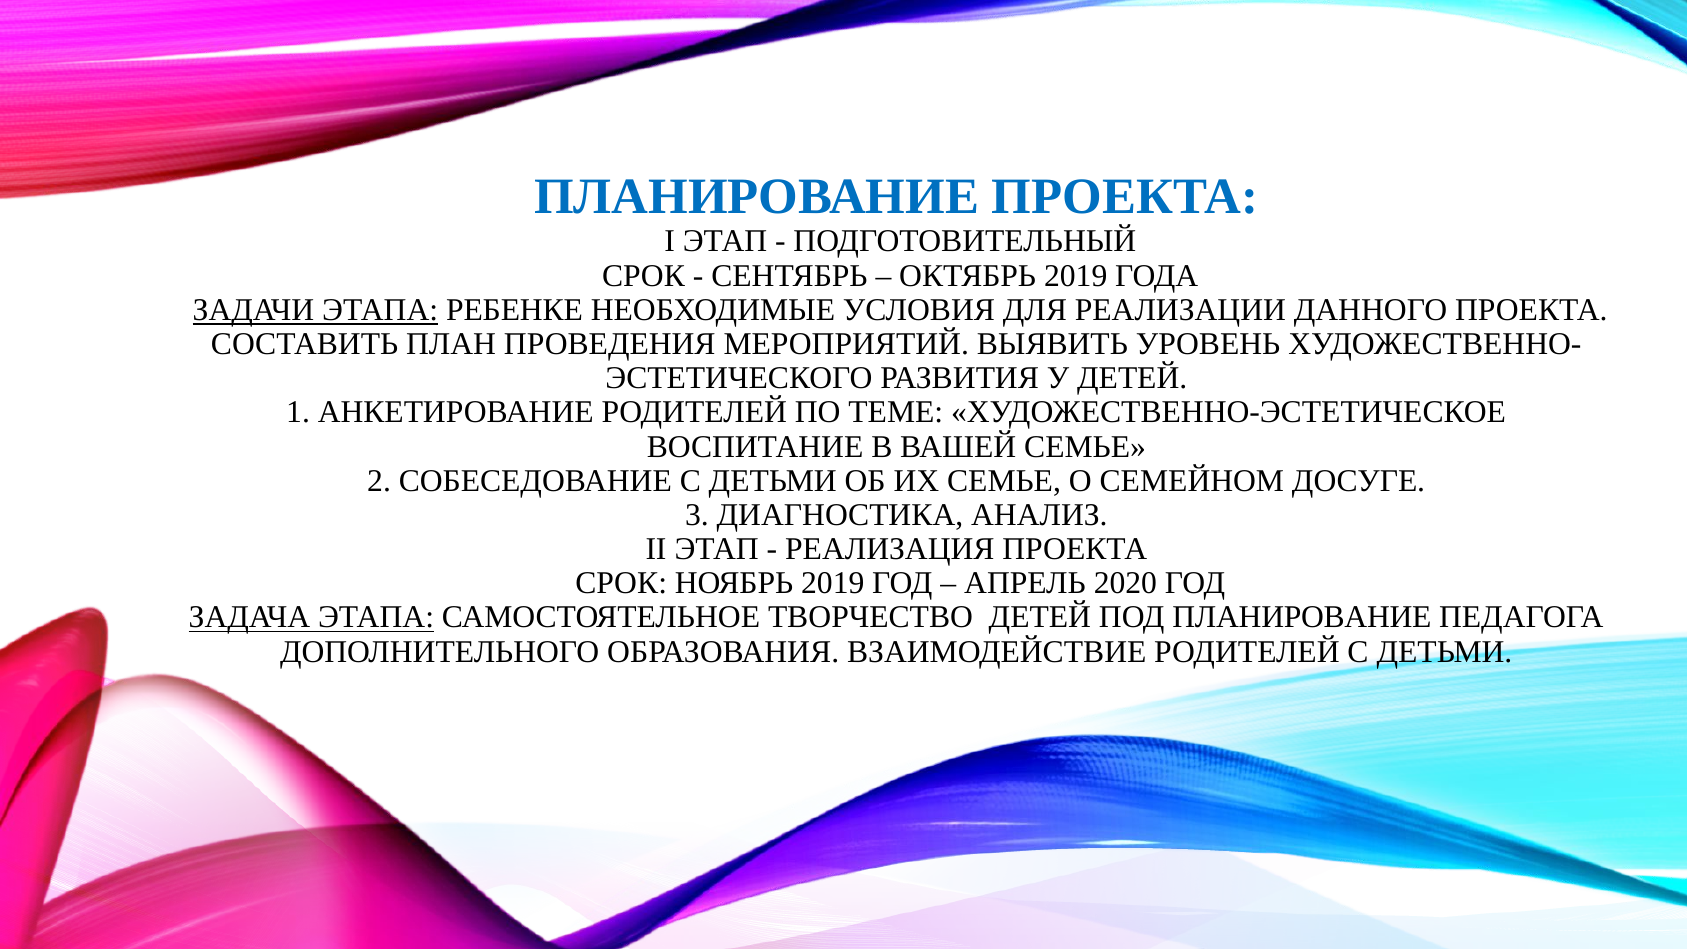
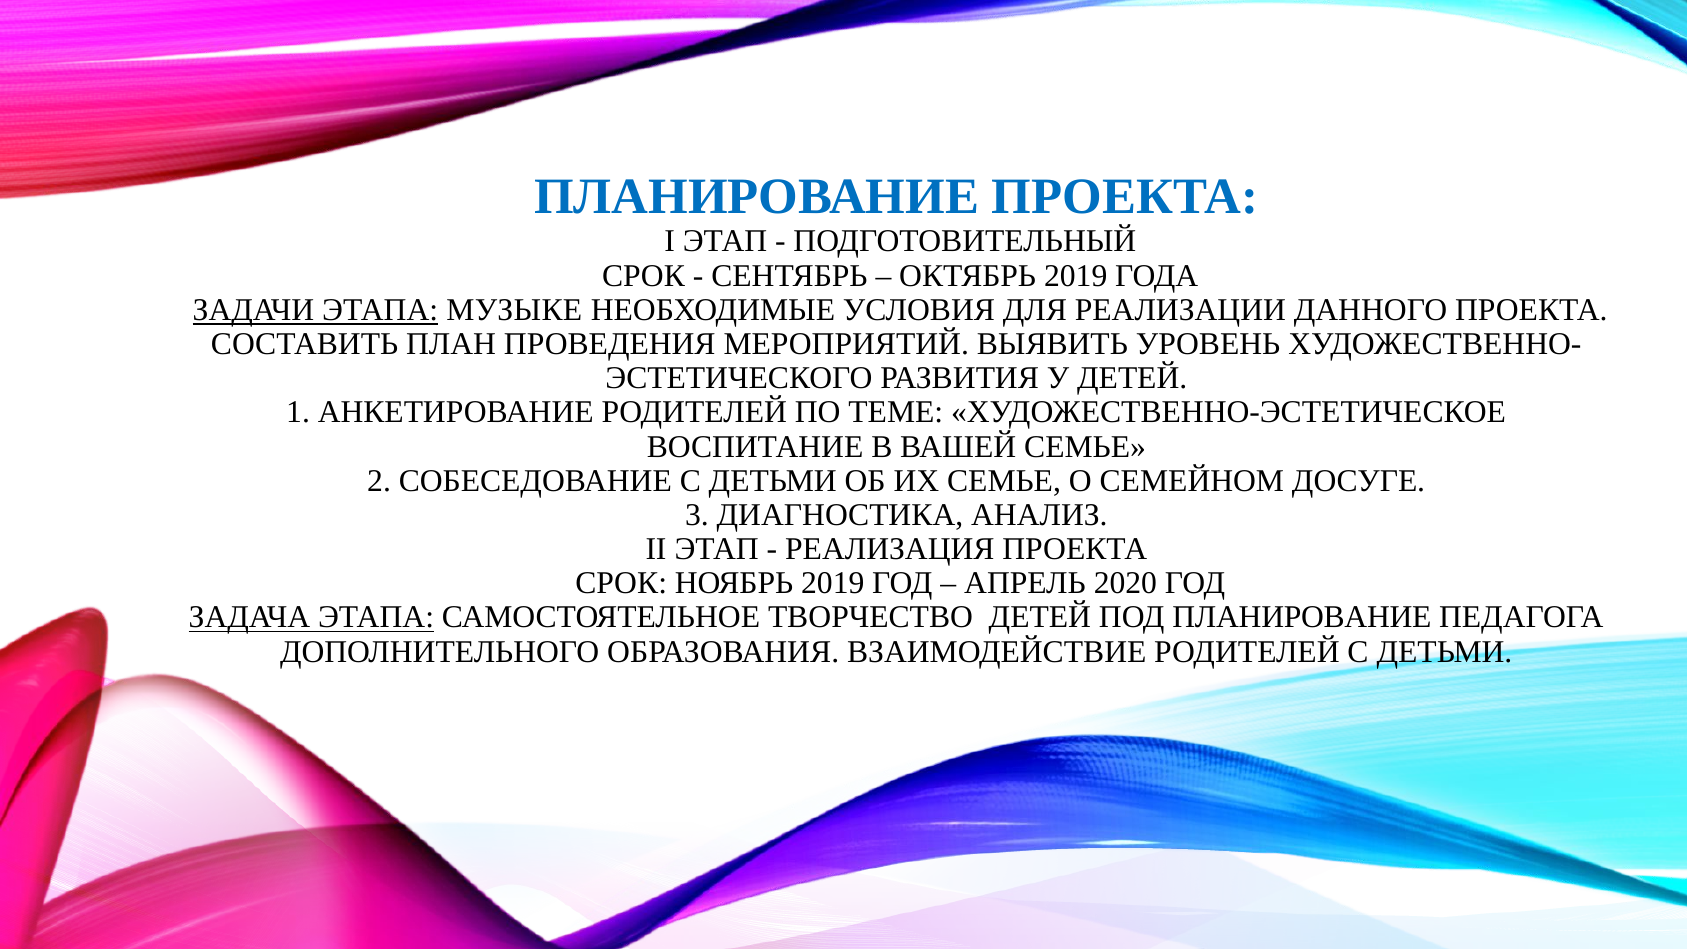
РЕБЕНКЕ: РЕБЕНКЕ -> МУЗЫКЕ
